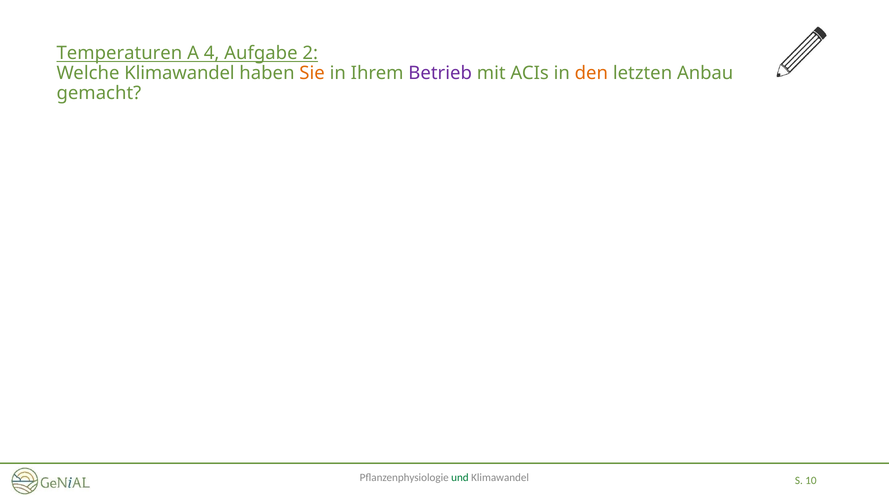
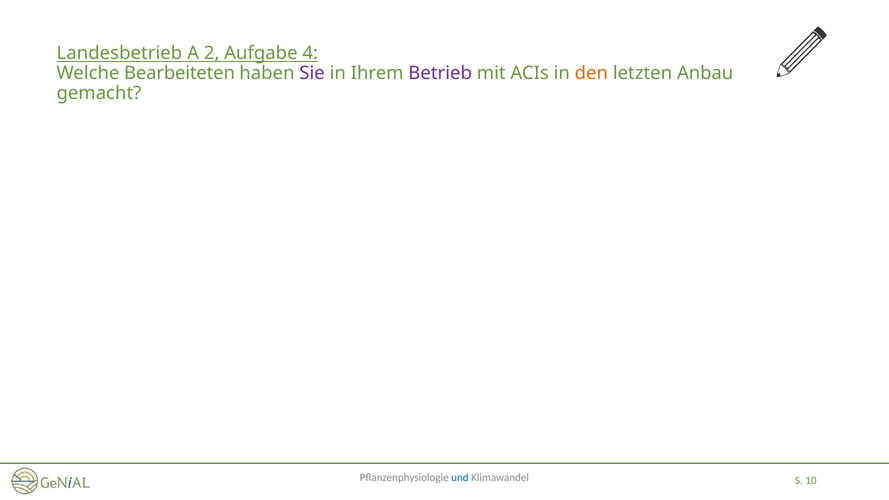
Temperaturen: Temperaturen -> Landesbetrieb
4: 4 -> 2
2: 2 -> 4
Welche Klimawandel: Klimawandel -> Bearbeiteten
Sie colour: orange -> purple
und colour: green -> blue
